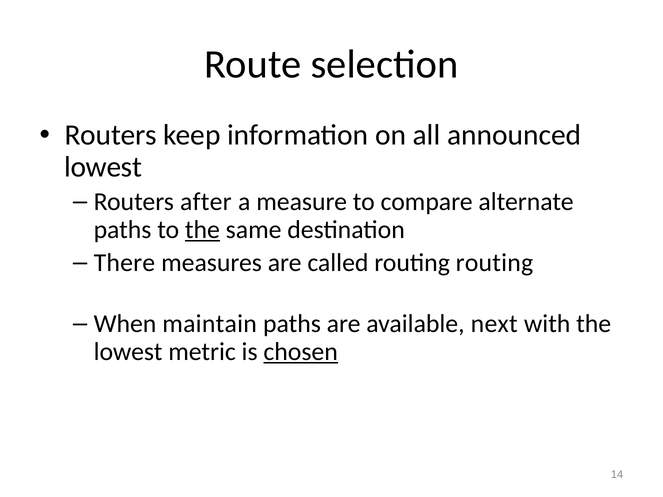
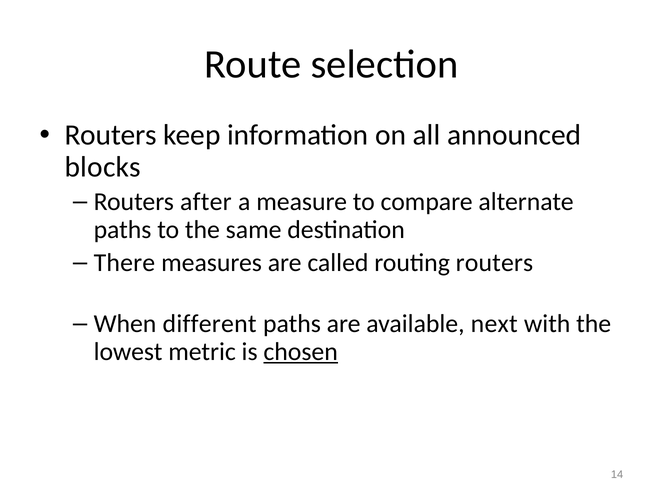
lowest at (103, 167): lowest -> blocks
the at (202, 230) underline: present -> none
routing routing: routing -> routers
maintain: maintain -> different
